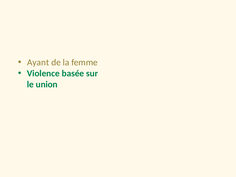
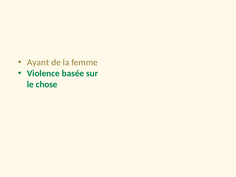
union: union -> chose
